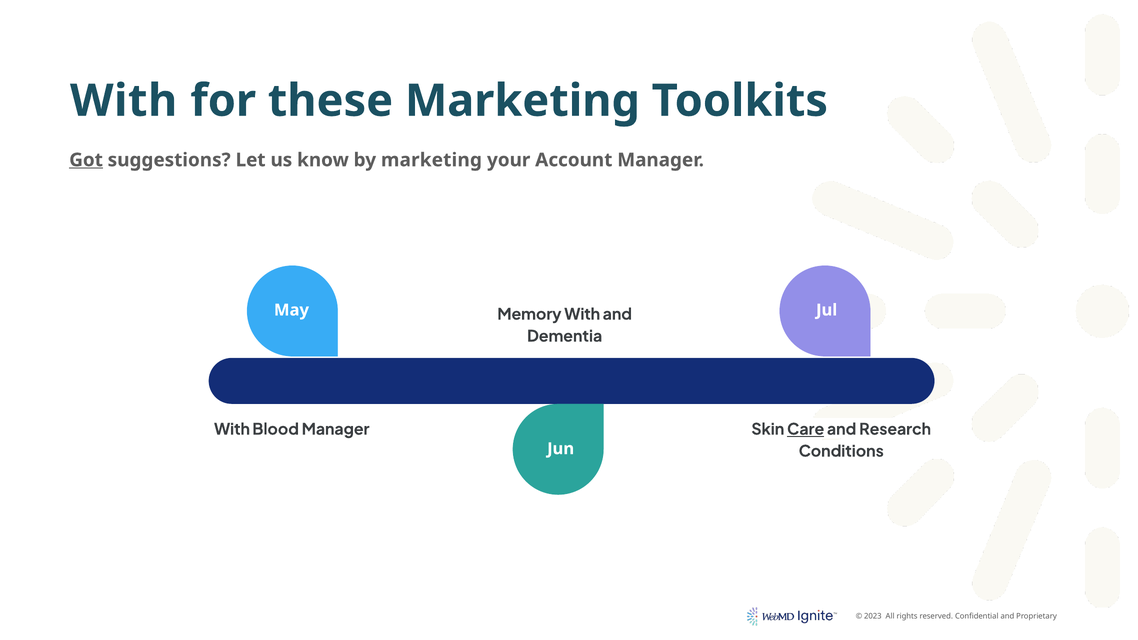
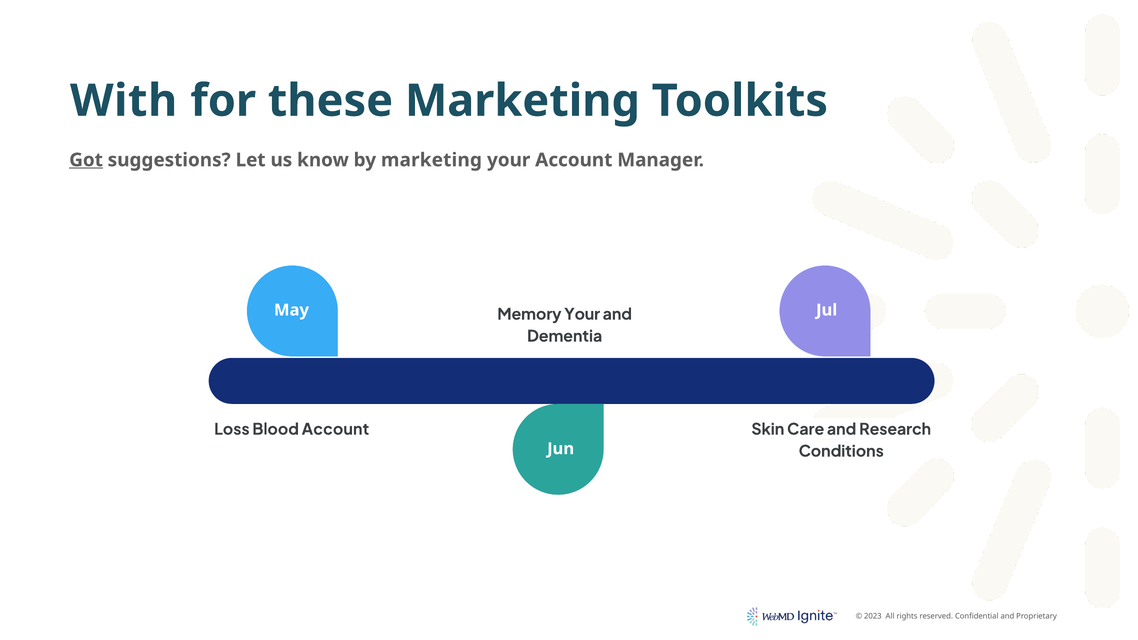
Memory With: With -> Your
With at (232, 429): With -> Loss
Blood Manager: Manager -> Account
Care underline: present -> none
